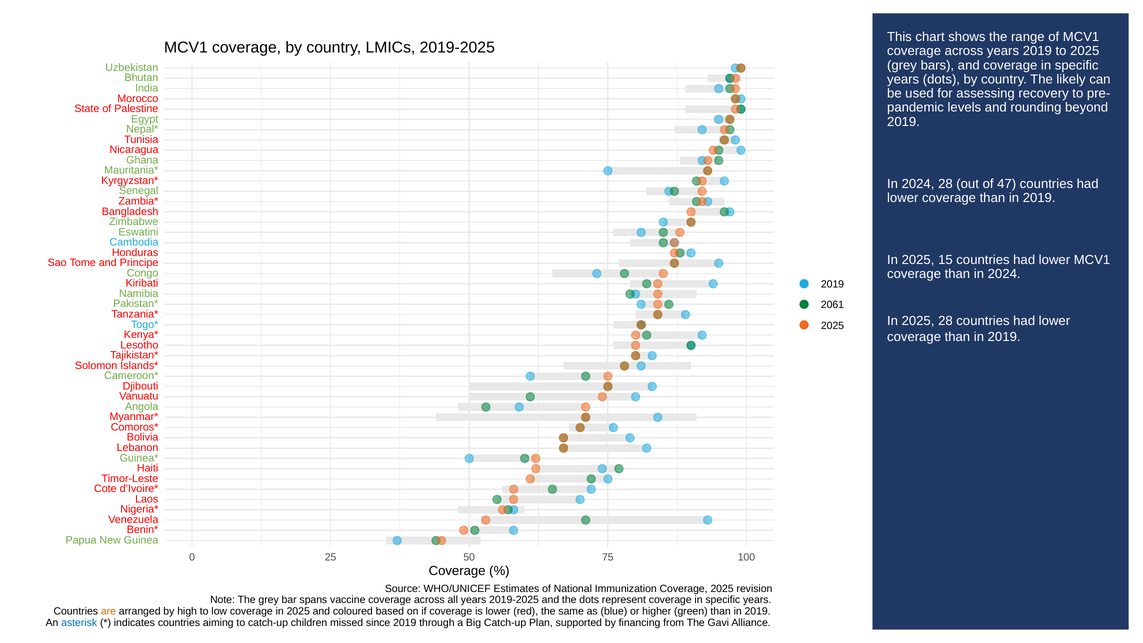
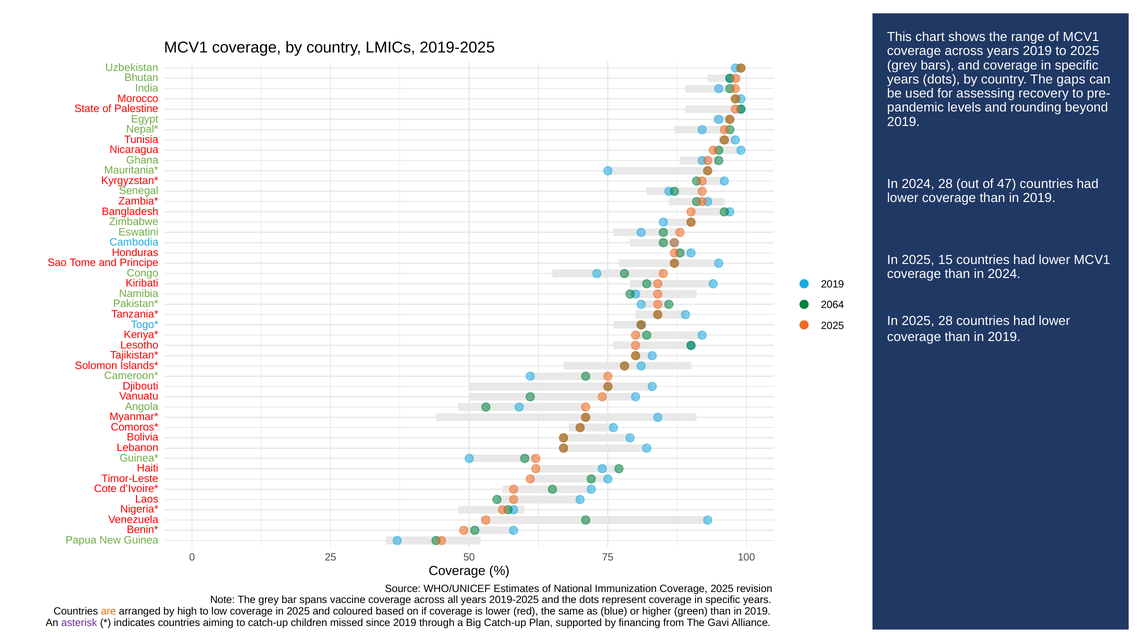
likely: likely -> gaps
2061: 2061 -> 2064
asterisk colour: blue -> purple
